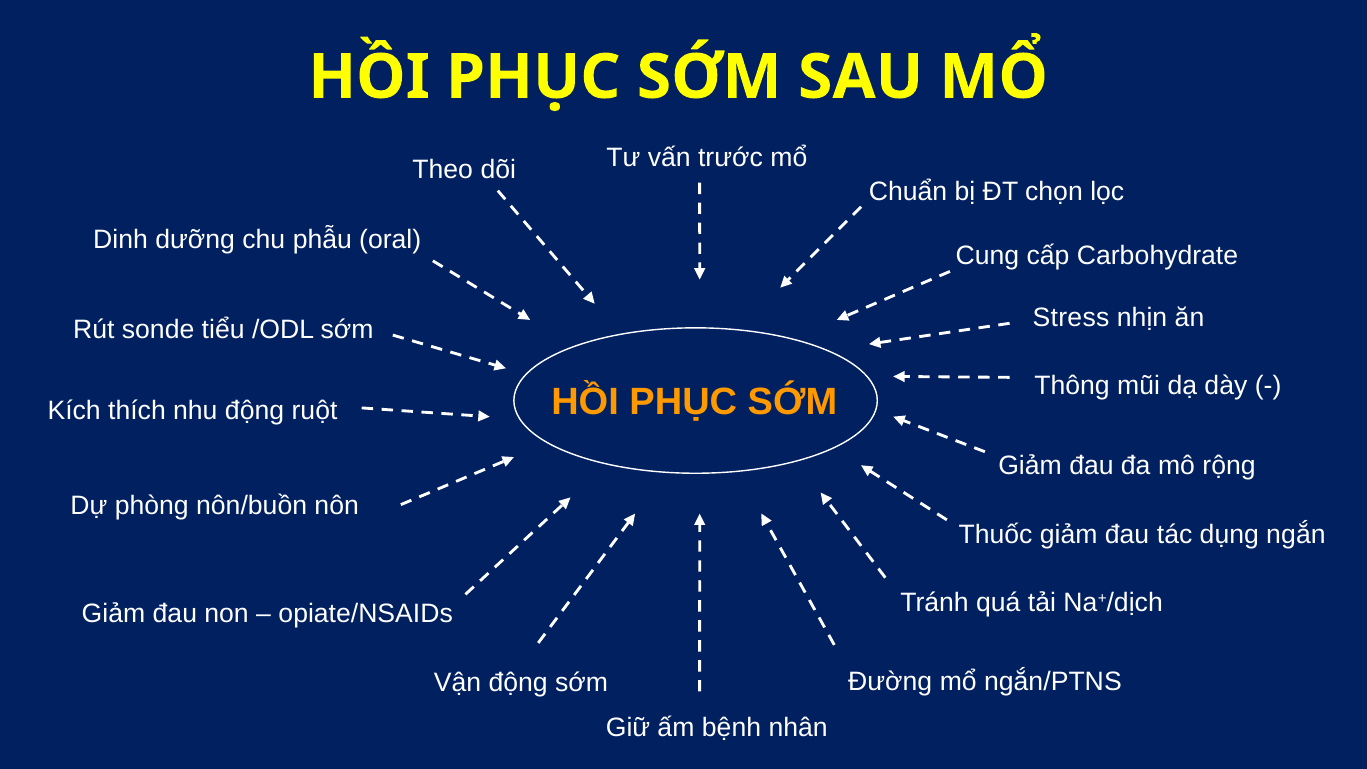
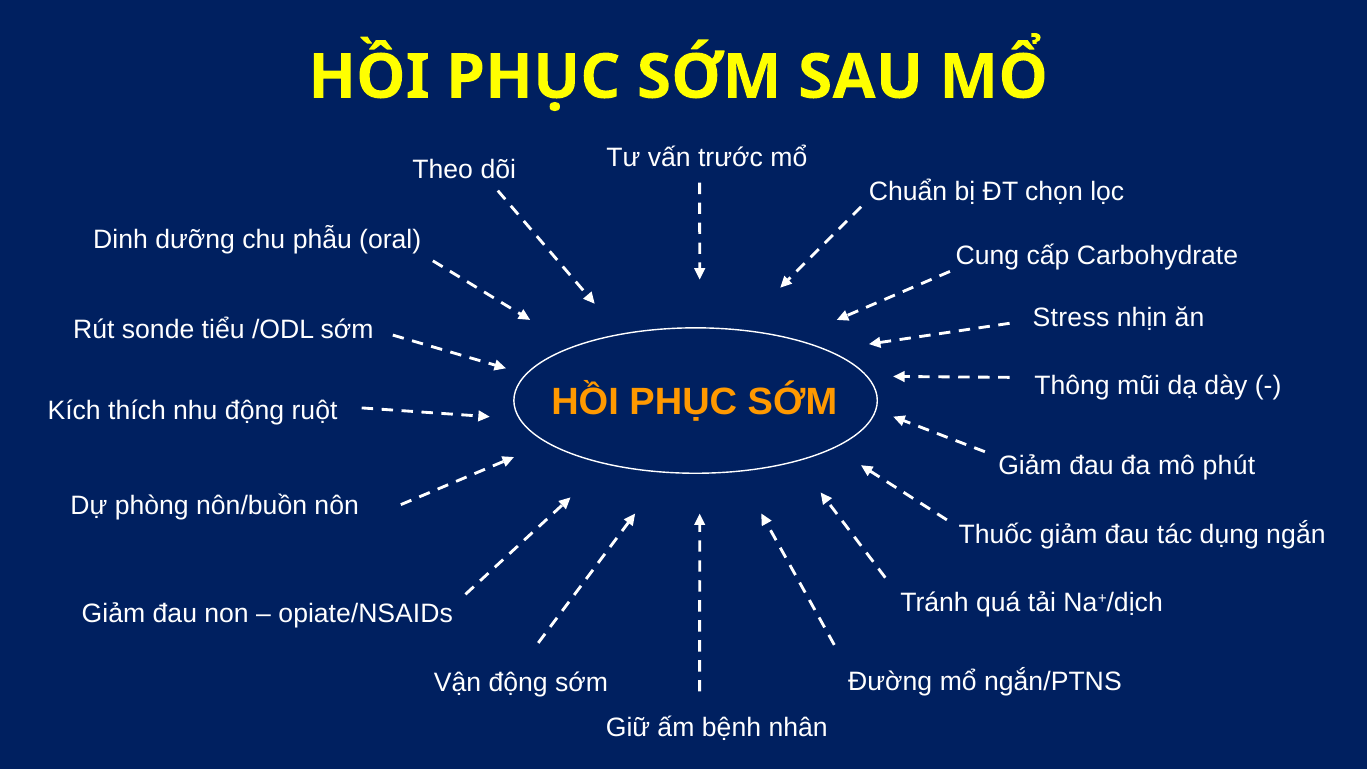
rộng: rộng -> phút
